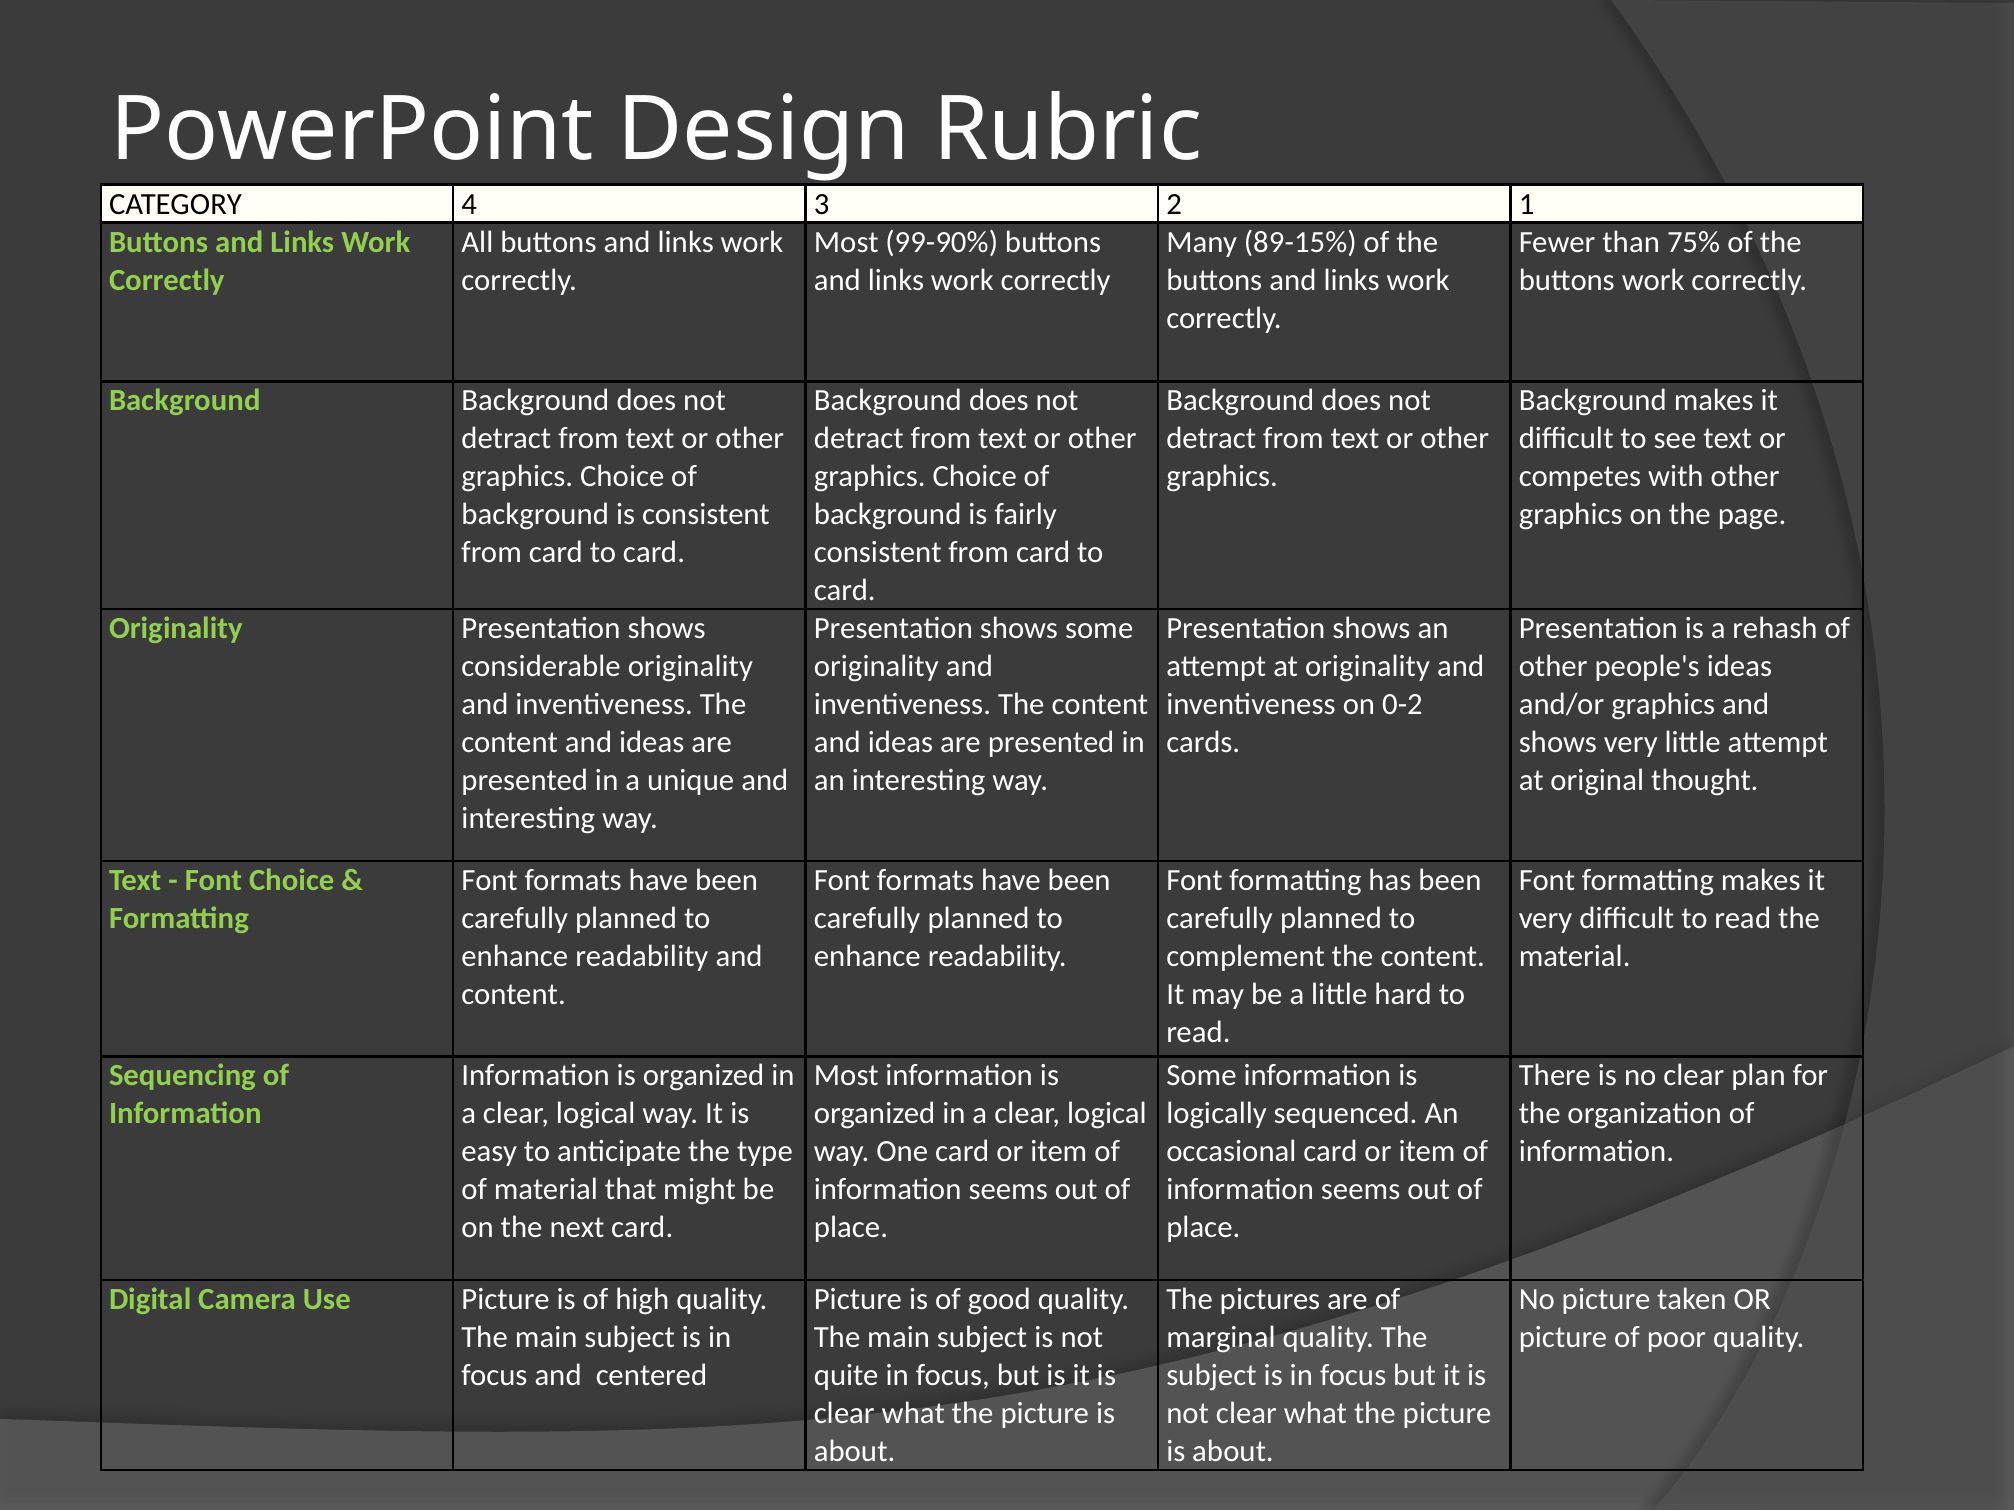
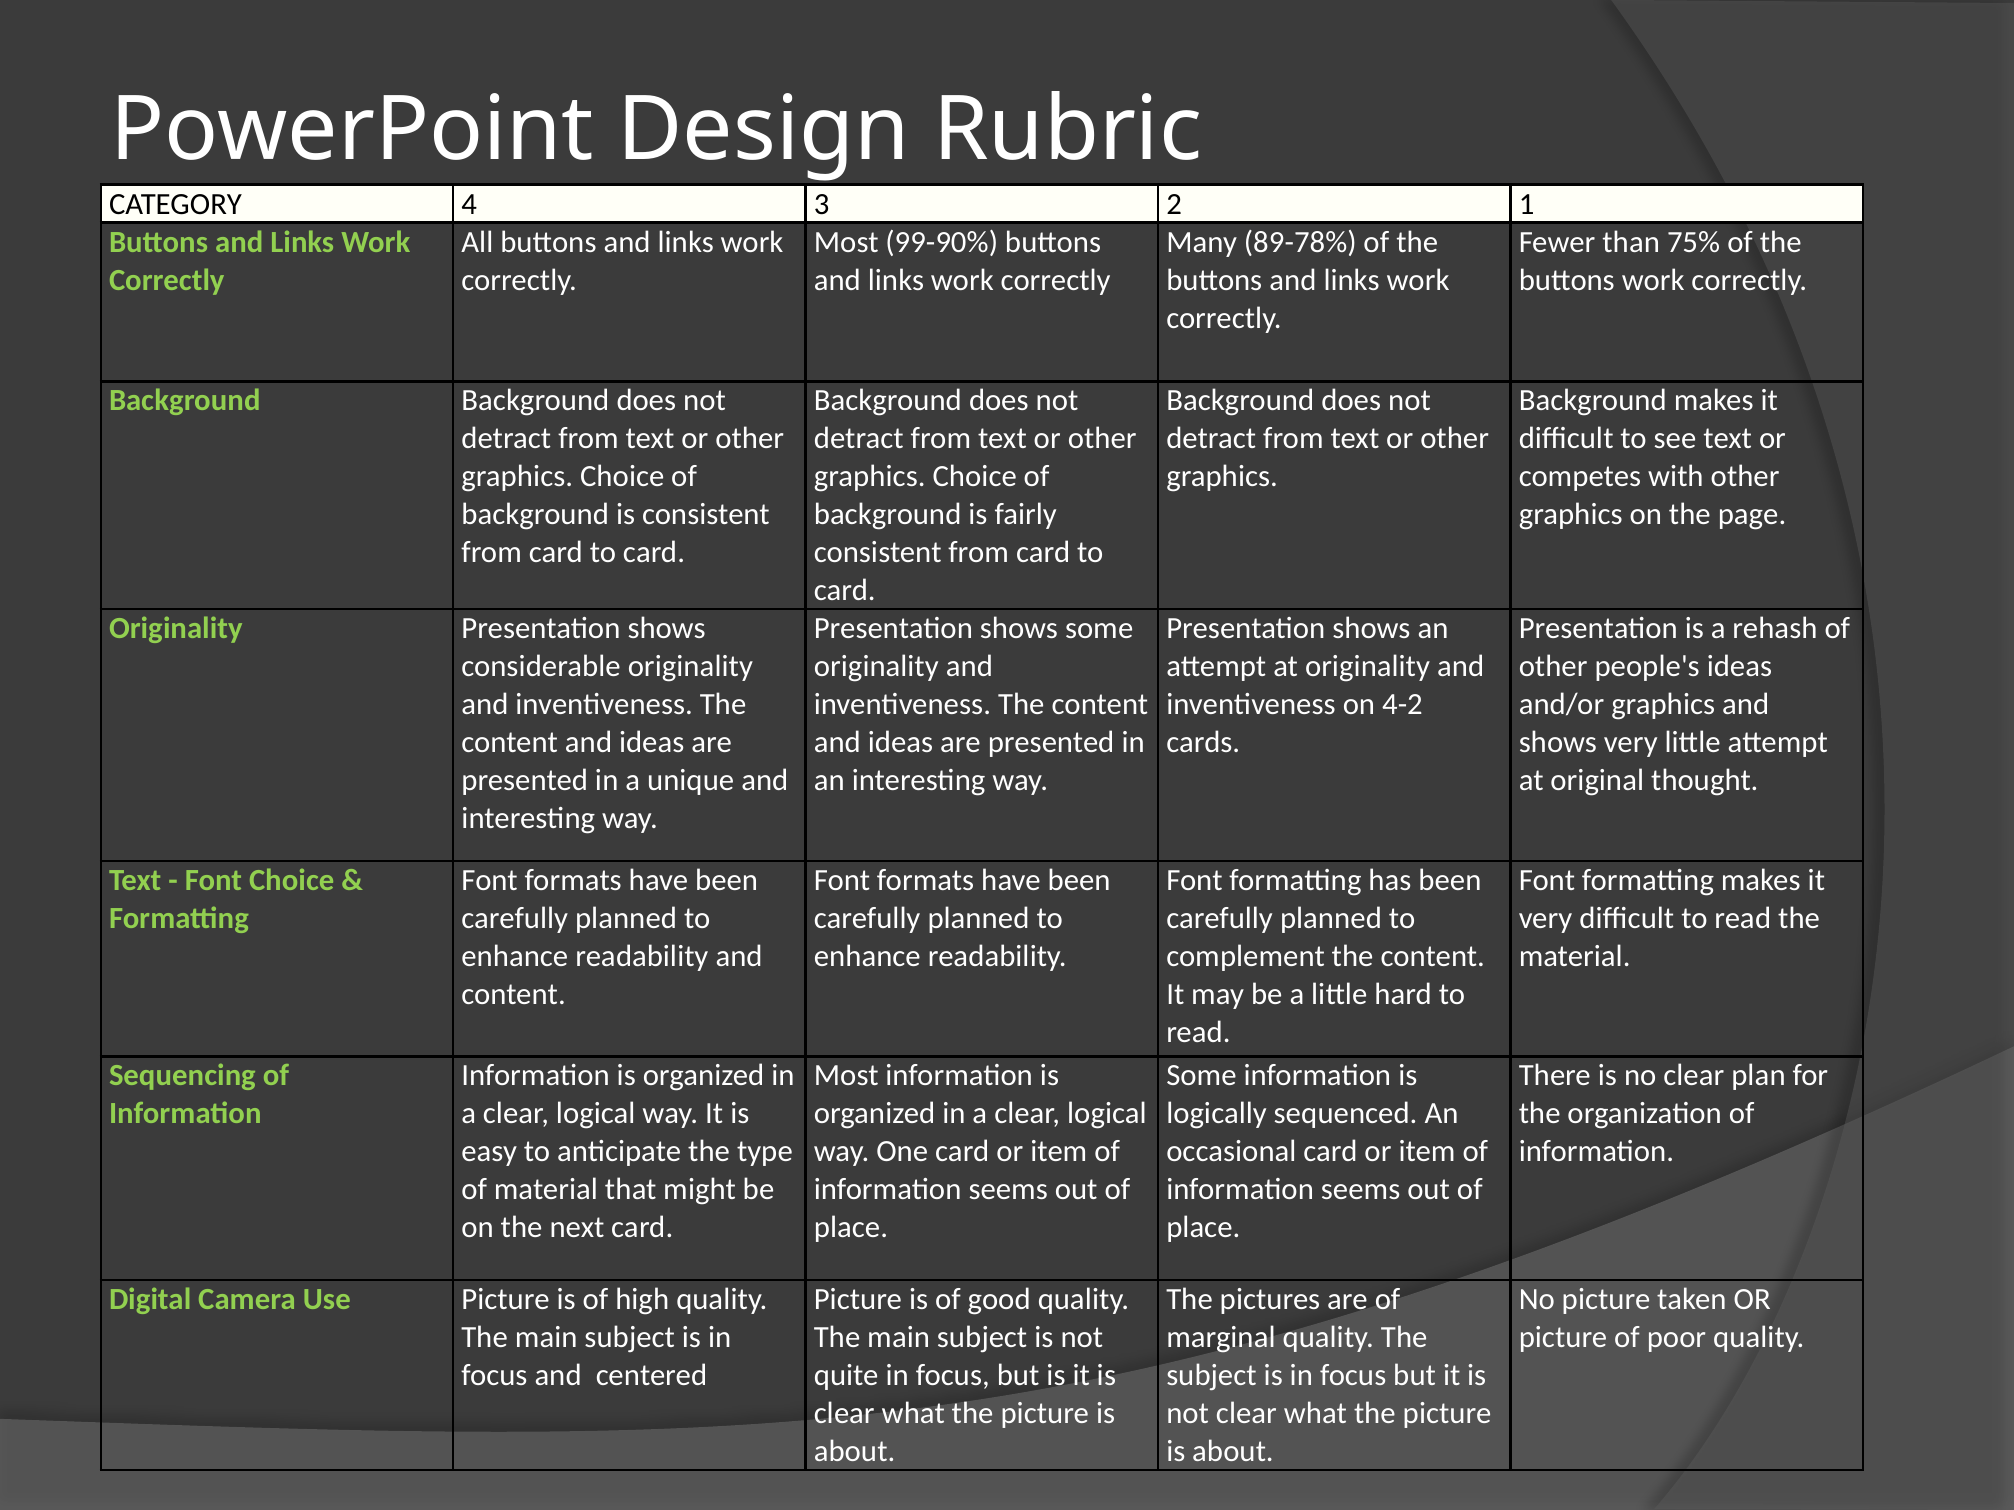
89-15%: 89-15% -> 89-78%
0-2: 0-2 -> 4-2
